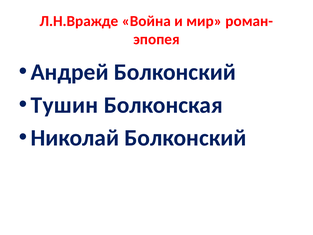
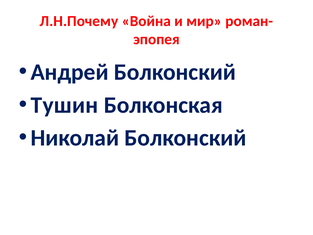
Л.Н.Вражде: Л.Н.Вражде -> Л.Н.Почему
